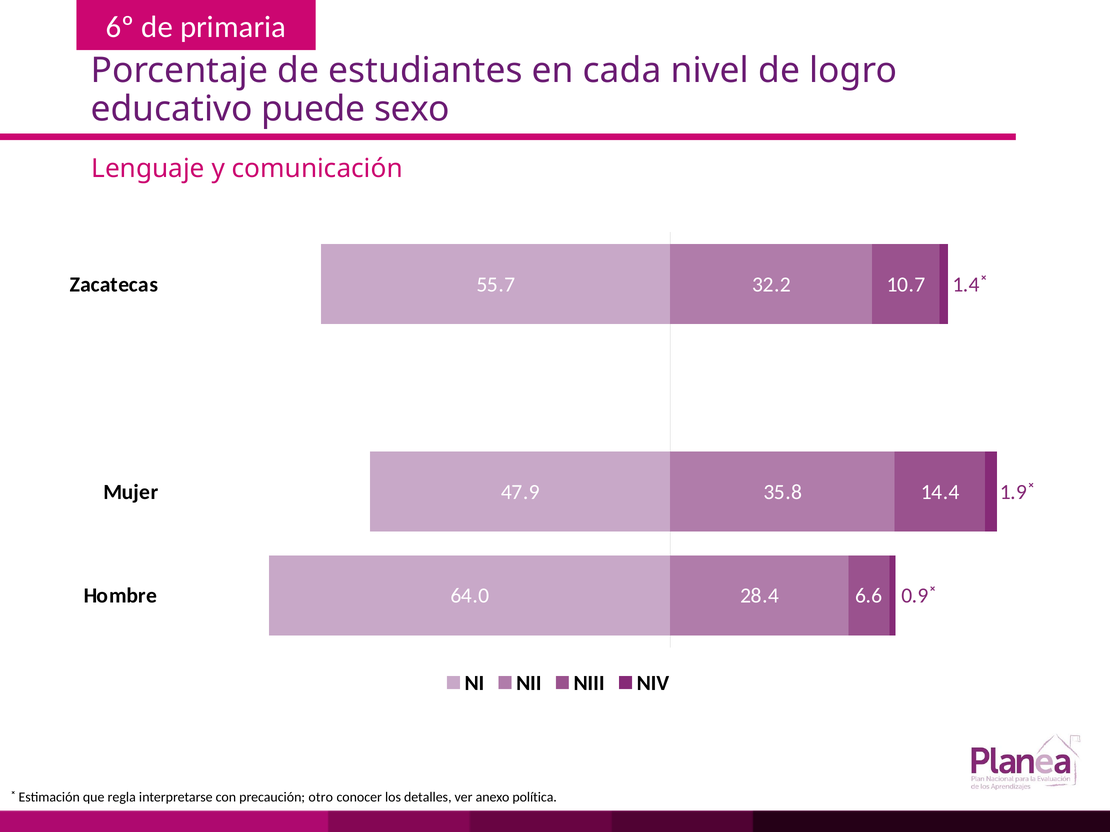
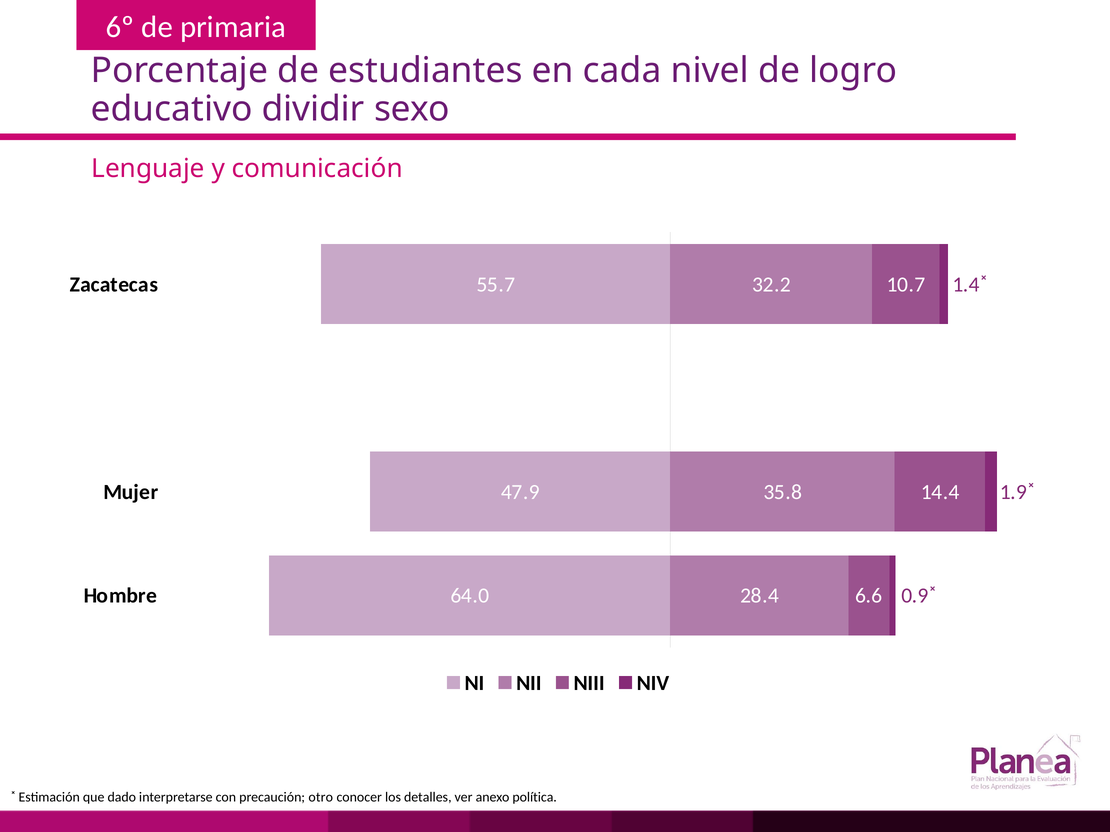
puede: puede -> dividir
regla: regla -> dado
